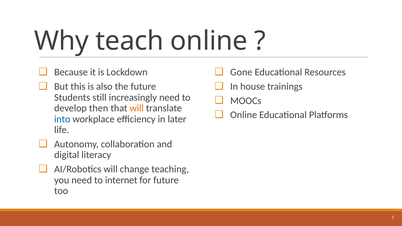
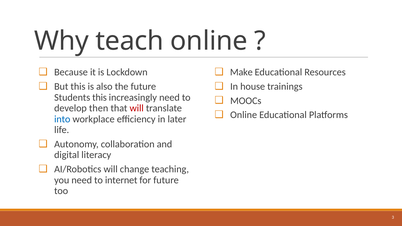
Gone: Gone -> Make
Students still: still -> this
will at (137, 108) colour: orange -> red
